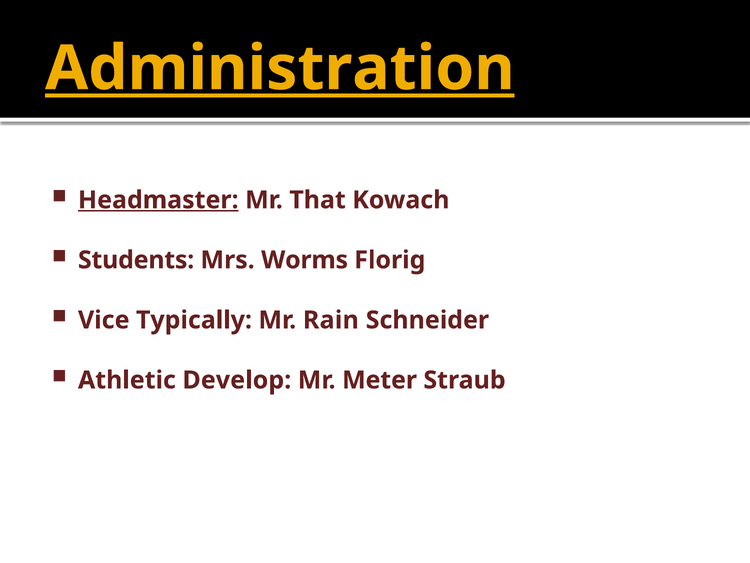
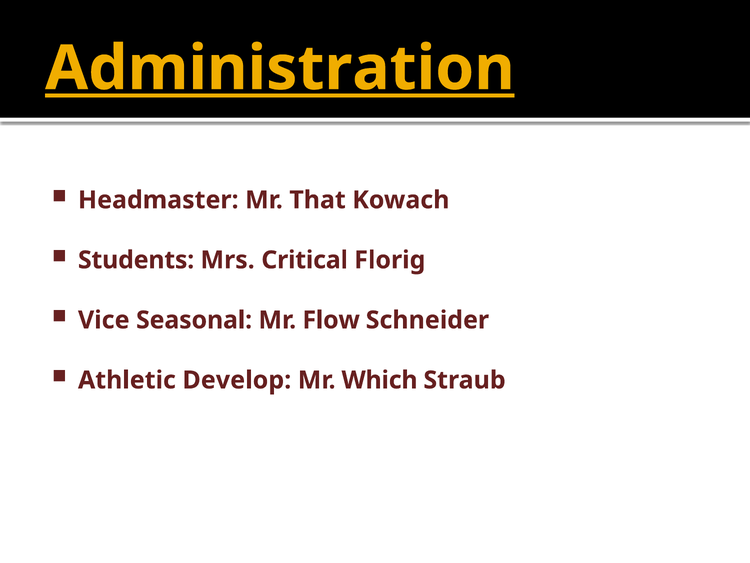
Headmaster underline: present -> none
Worms: Worms -> Critical
Typically: Typically -> Seasonal
Rain: Rain -> Flow
Meter: Meter -> Which
